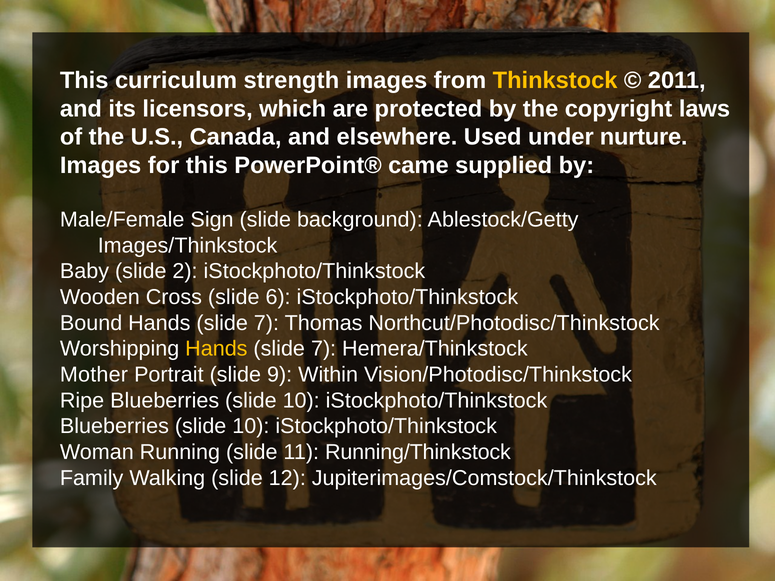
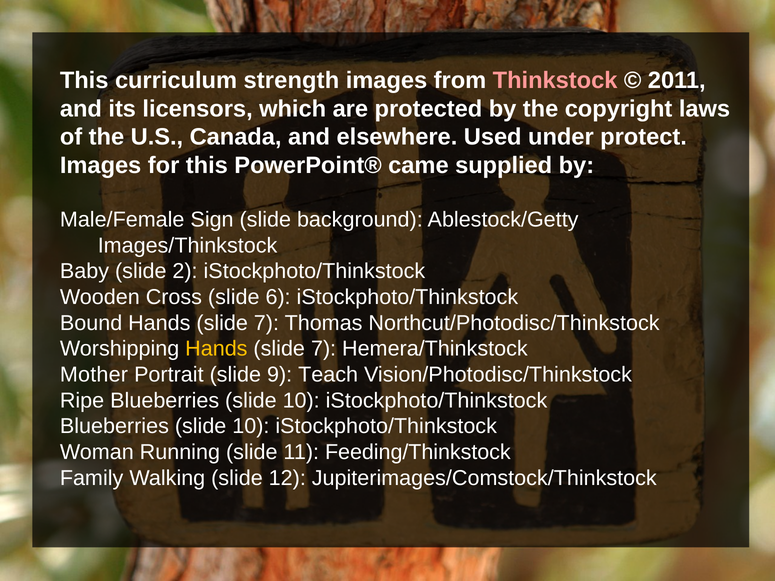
Thinkstock colour: yellow -> pink
nurture: nurture -> protect
Within: Within -> Teach
Running/Thinkstock: Running/Thinkstock -> Feeding/Thinkstock
